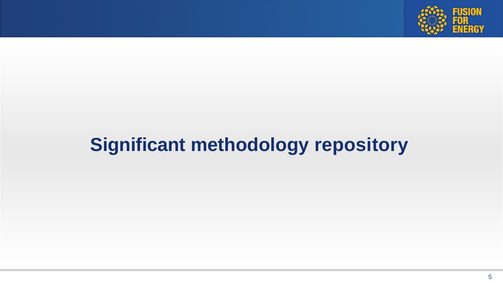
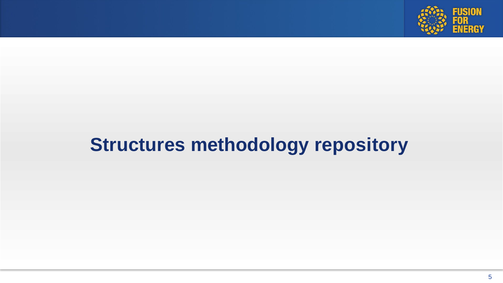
Significant: Significant -> Structures
